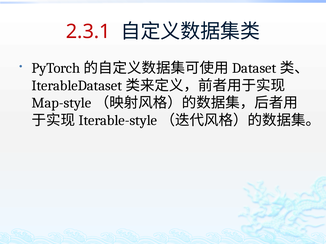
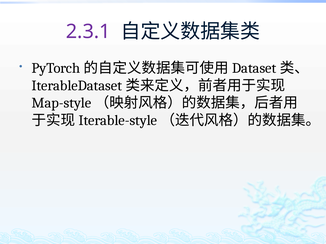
2.3.1 colour: red -> purple
